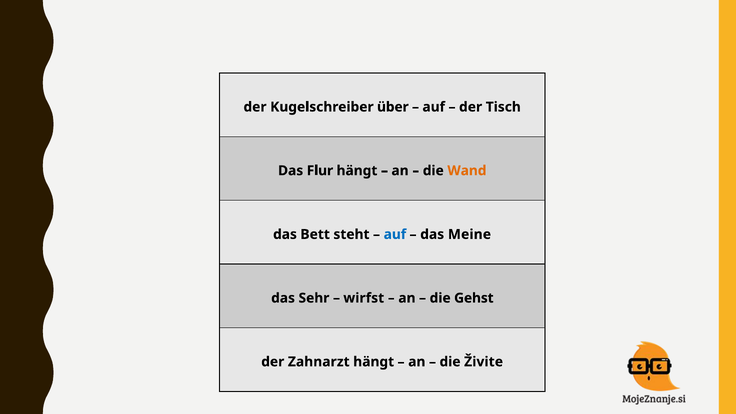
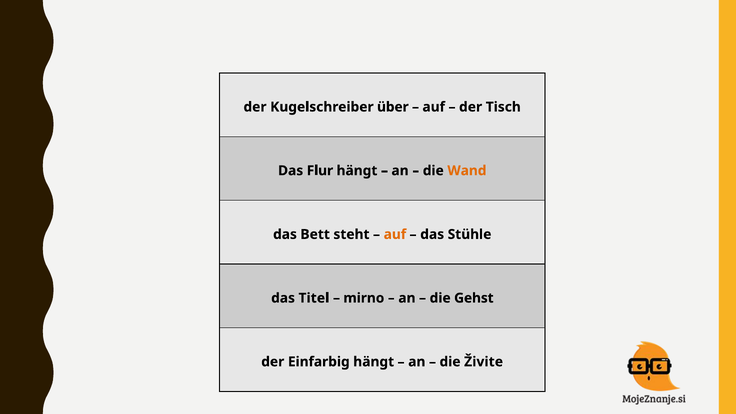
auf at (395, 234) colour: blue -> orange
Meine: Meine -> Stühle
Sehr: Sehr -> Titel
wirfst: wirfst -> mirno
Zahnarzt: Zahnarzt -> Einfarbig
